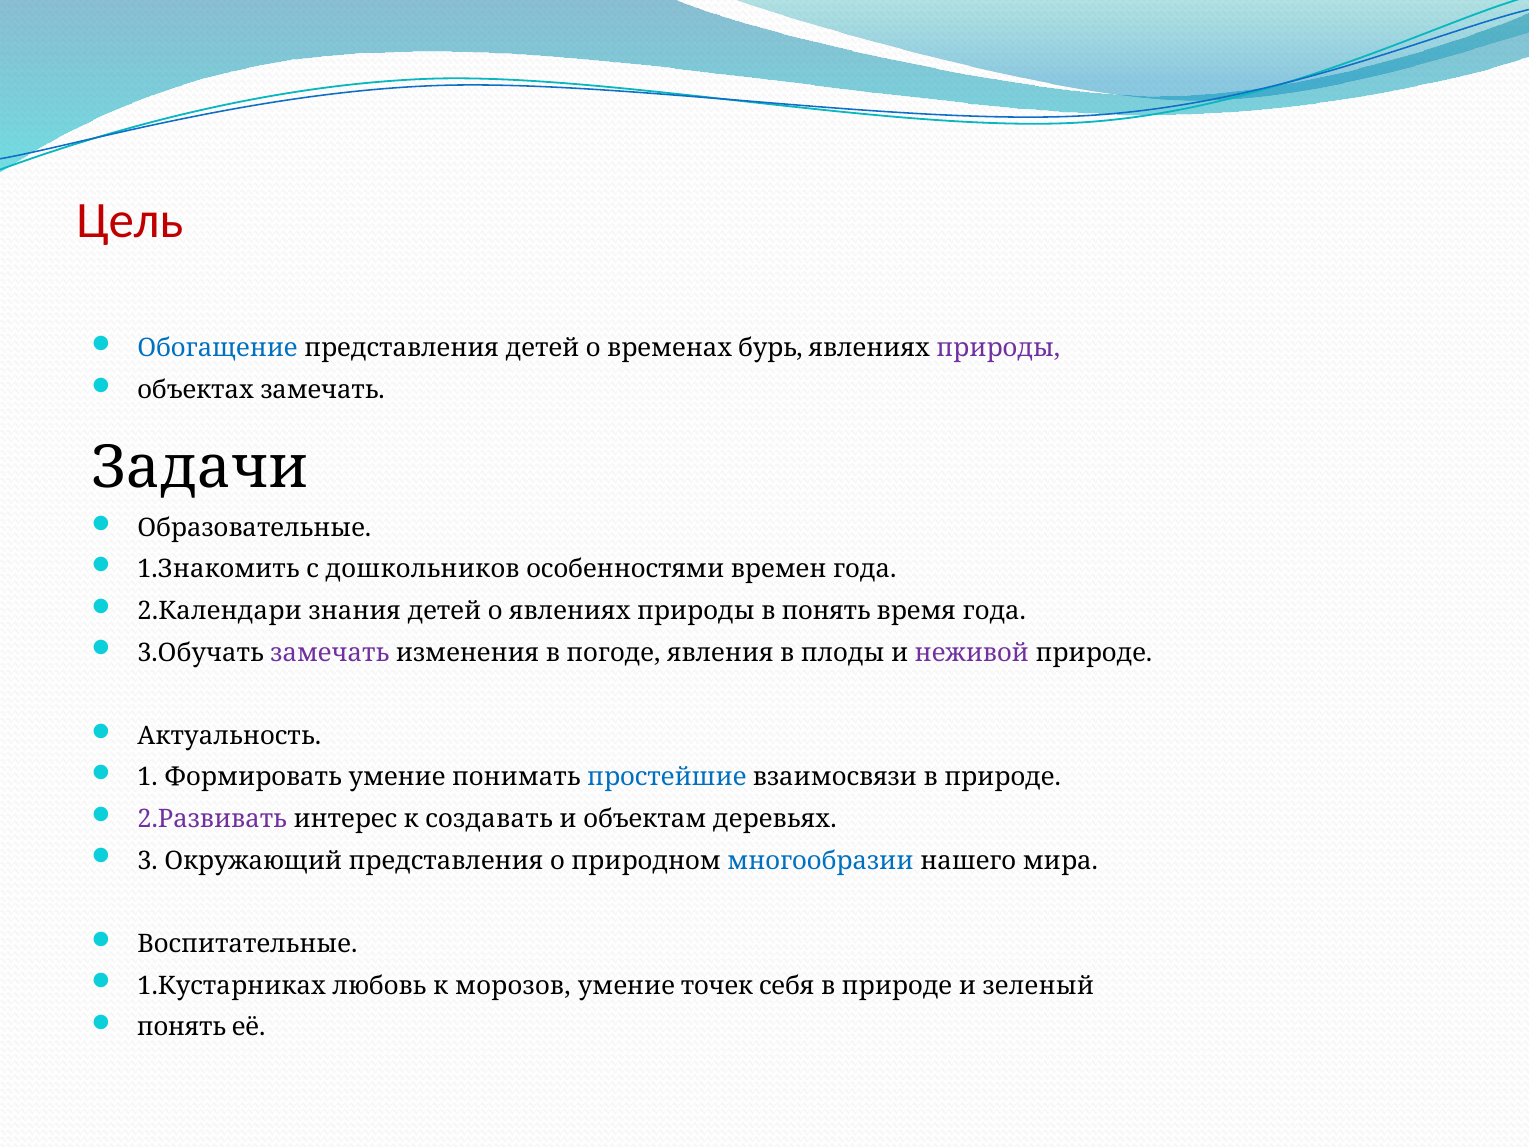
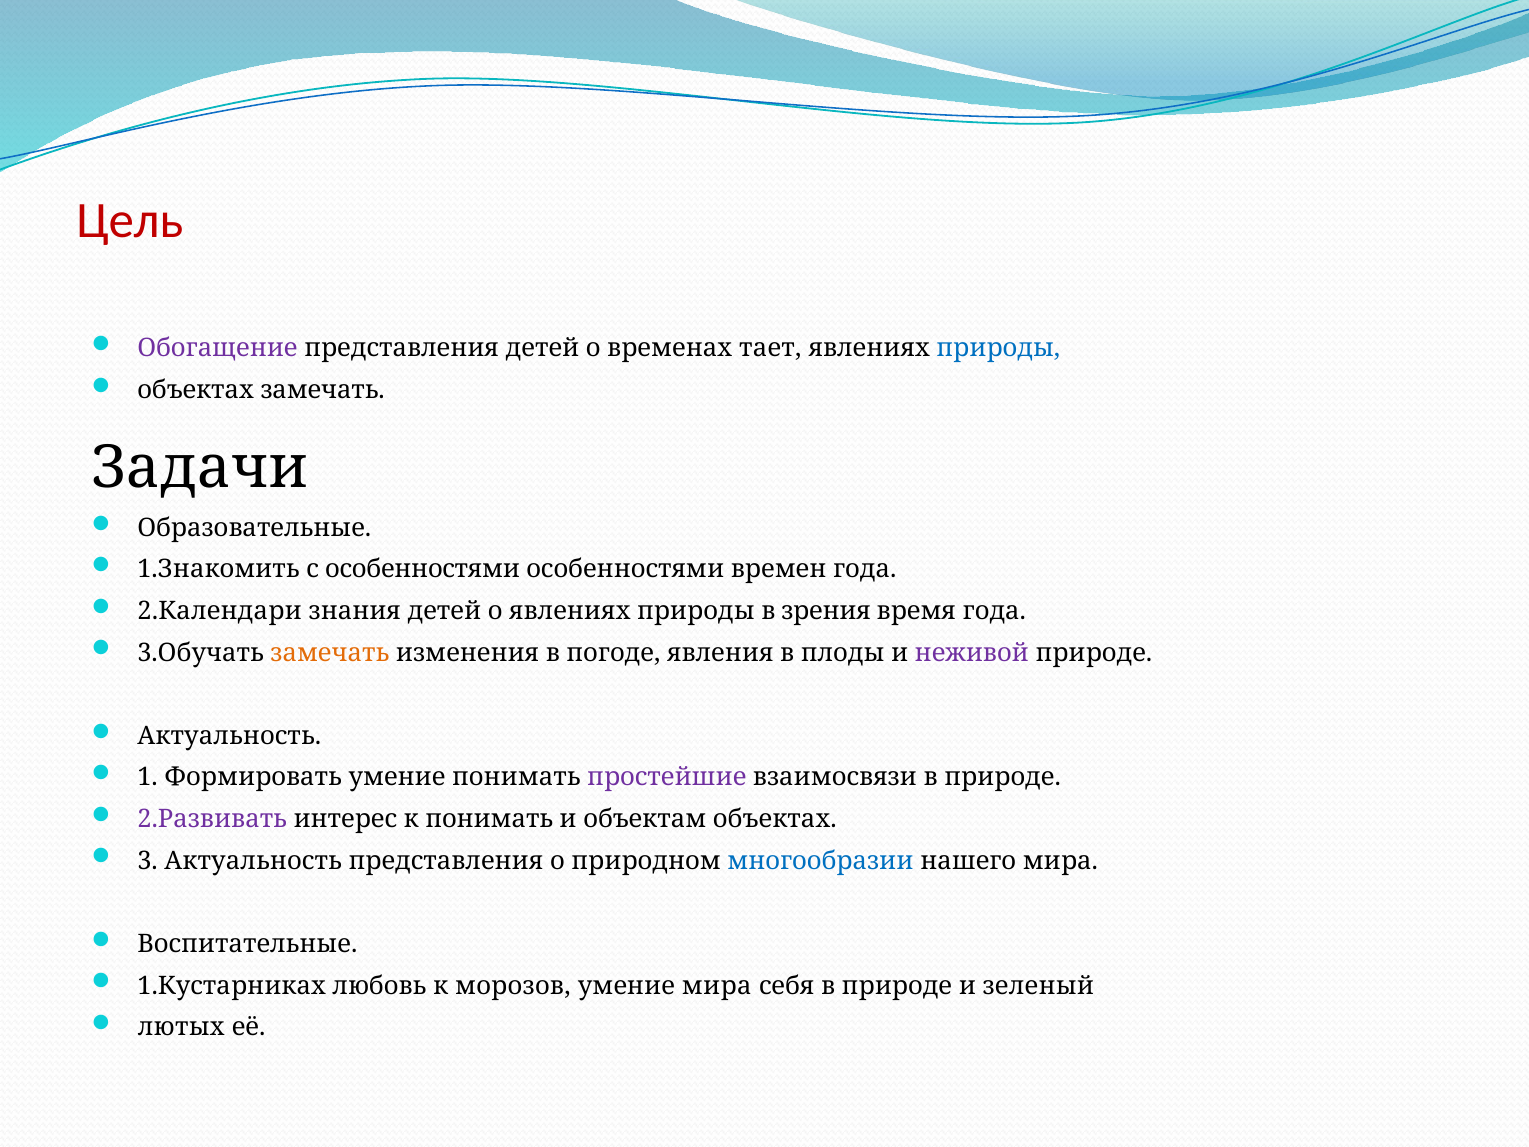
Обогащение colour: blue -> purple
бурь: бурь -> тает
природы at (998, 348) colour: purple -> blue
с дошкольников: дошкольников -> особенностями
в понять: понять -> зрения
замечать at (330, 653) colour: purple -> orange
простейшие colour: blue -> purple
к создавать: создавать -> понимать
объектам деревьях: деревьях -> объектах
3 Окружающий: Окружающий -> Актуальность
умение точек: точек -> мира
понять at (181, 1027): понять -> лютых
